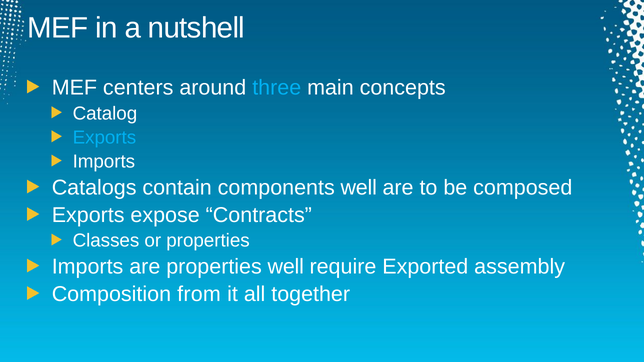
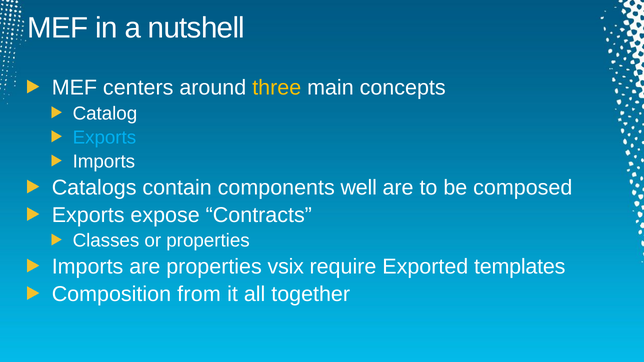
three colour: light blue -> yellow
properties well: well -> vsix
assembly: assembly -> templates
